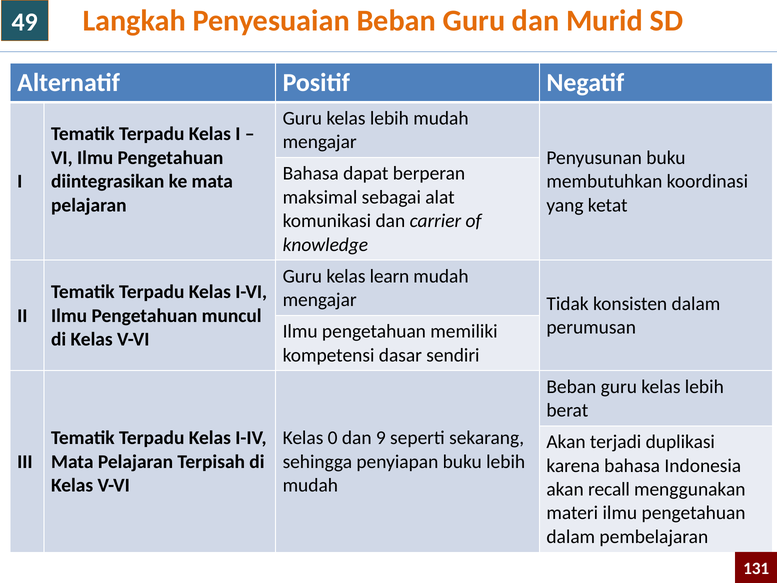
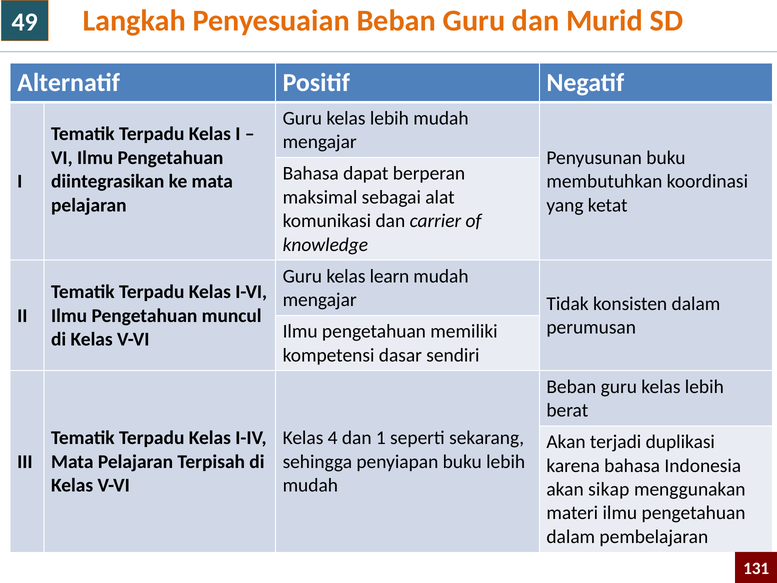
0: 0 -> 4
9: 9 -> 1
recall: recall -> sikap
